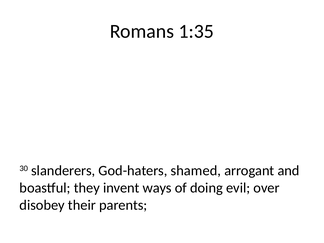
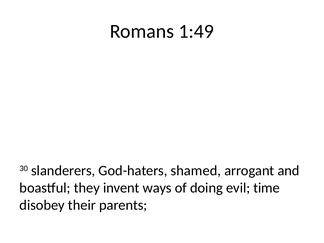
1:35: 1:35 -> 1:49
over: over -> time
